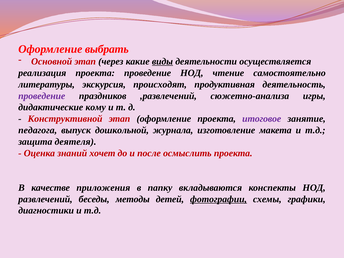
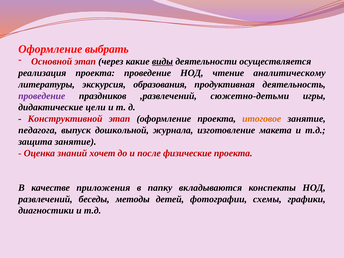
самостоятельно: самостоятельно -> аналитическому
происходят: происходят -> образования
сюжетно-анализа: сюжетно-анализа -> сюжетно-детьми
кому: кому -> цели
итоговое colour: purple -> orange
защита деятеля: деятеля -> занятие
осмыслить: осмыслить -> физические
фотографии underline: present -> none
